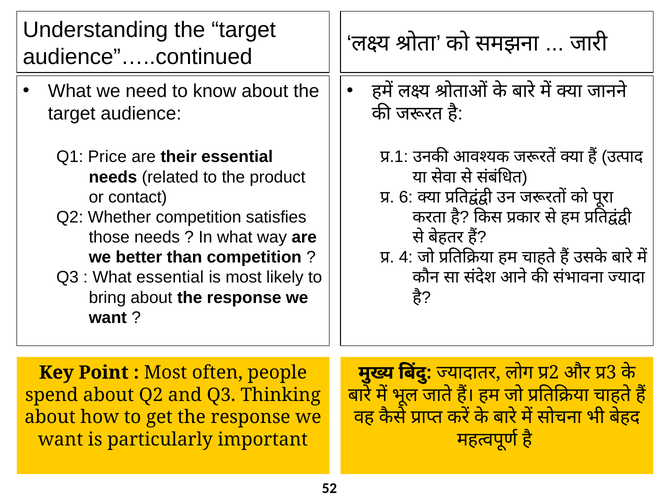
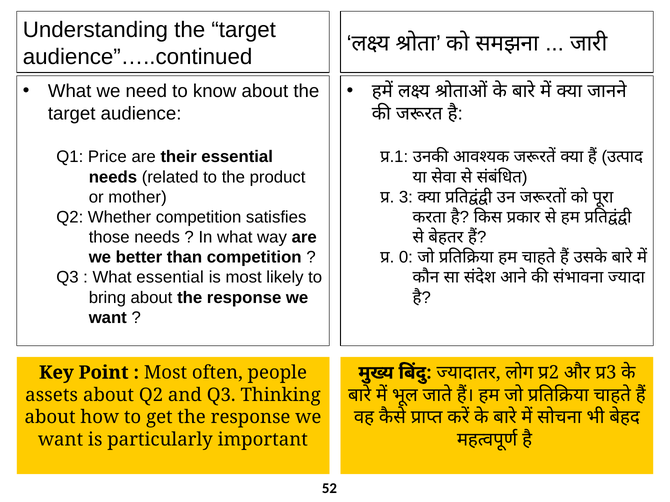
contact: contact -> mother
6: 6 -> 3
4: 4 -> 0
spend: spend -> assets
